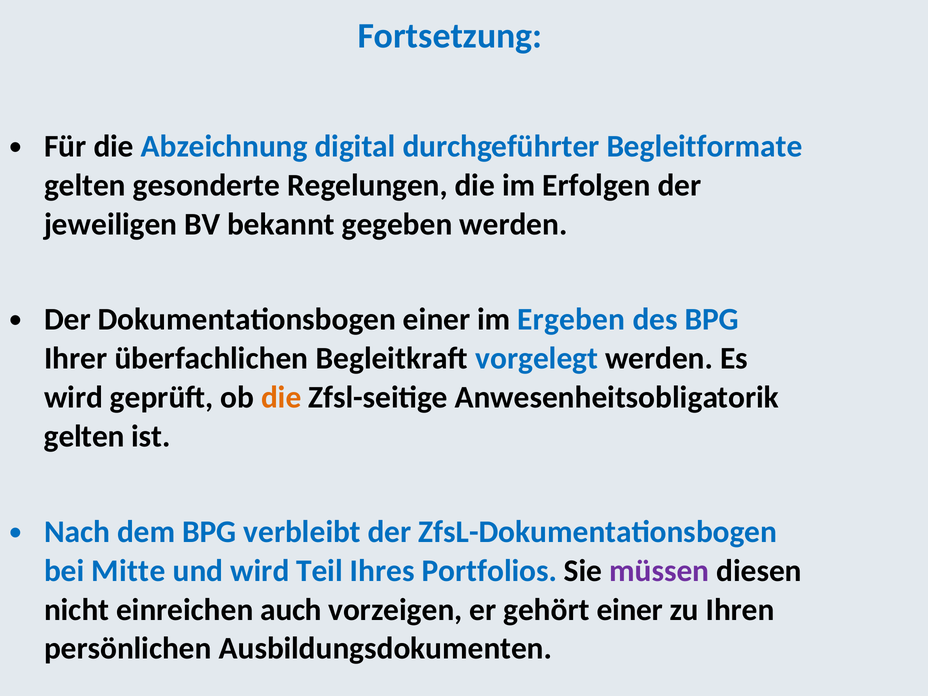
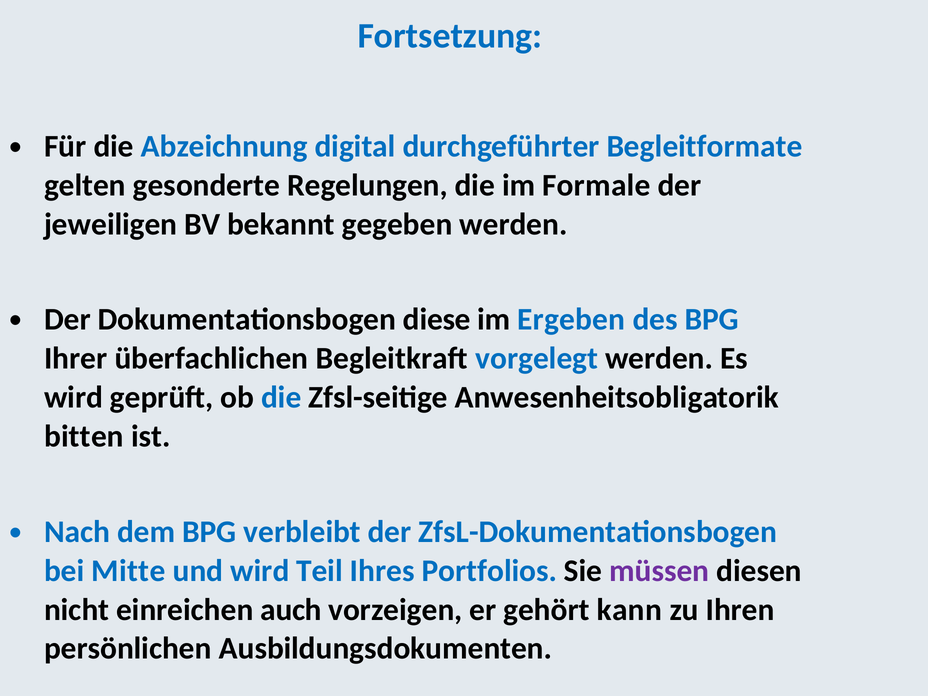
Erfolgen: Erfolgen -> Formale
Dokumentationsbogen einer: einer -> diese
die at (281, 397) colour: orange -> blue
gelten at (84, 436): gelten -> bitten
gehört einer: einer -> kann
